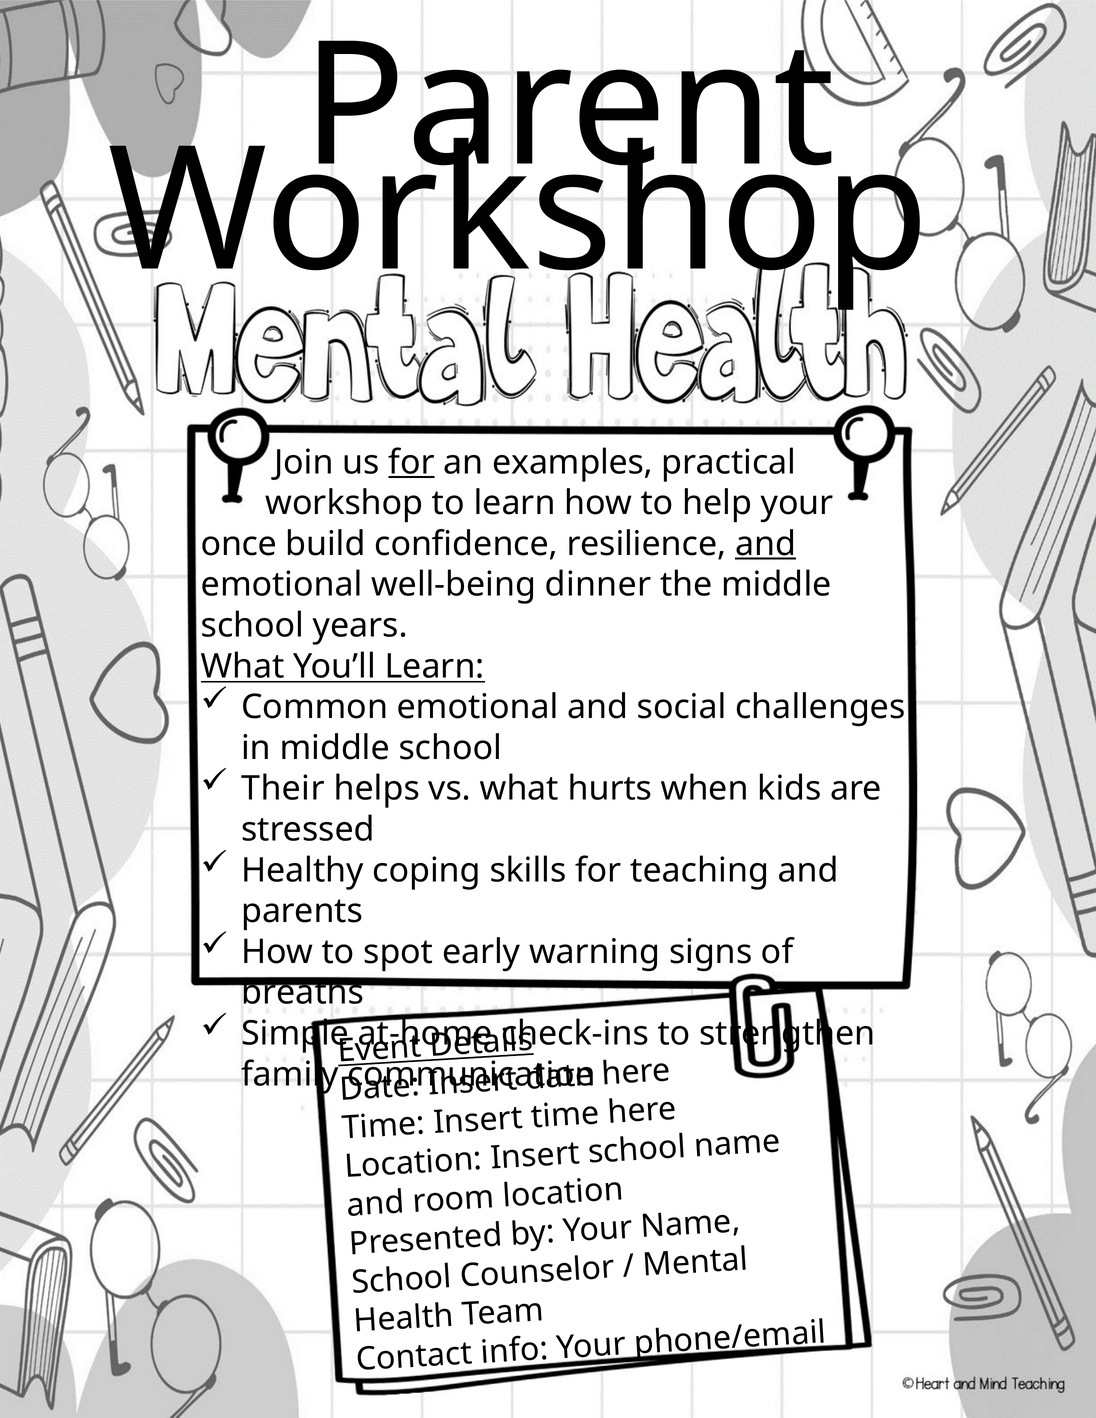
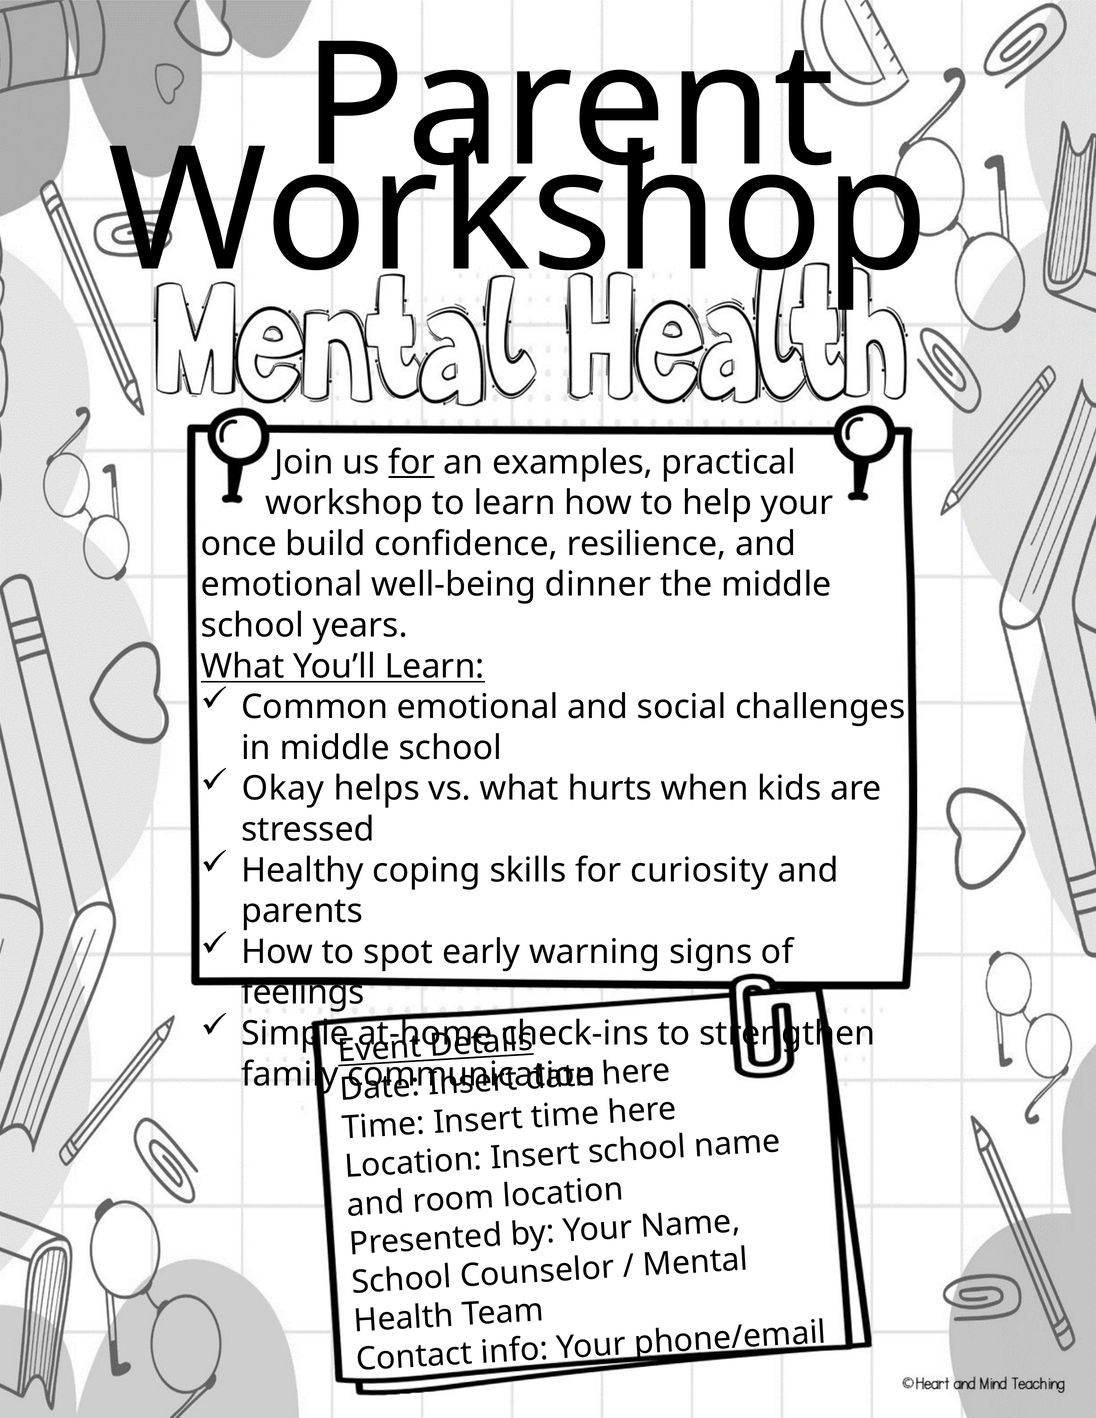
and at (766, 544) underline: present -> none
Their: Their -> Okay
teaching: teaching -> curiosity
breaths: breaths -> feelings
